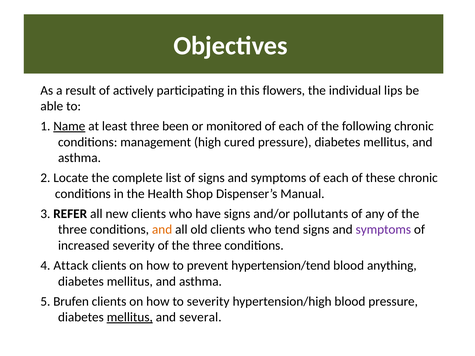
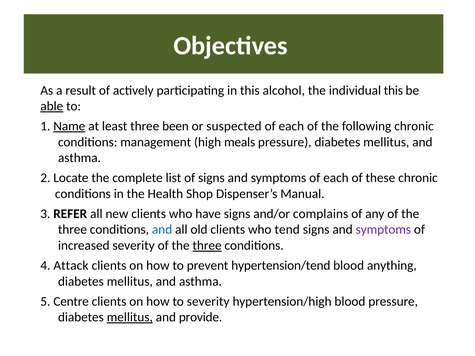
flowers: flowers -> alcohol
individual lips: lips -> this
able underline: none -> present
monitored: monitored -> suspected
cured: cured -> meals
pollutants: pollutants -> complains
and at (162, 230) colour: orange -> blue
three at (207, 246) underline: none -> present
Brufen: Brufen -> Centre
several: several -> provide
